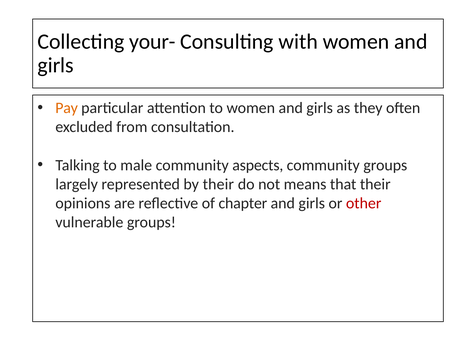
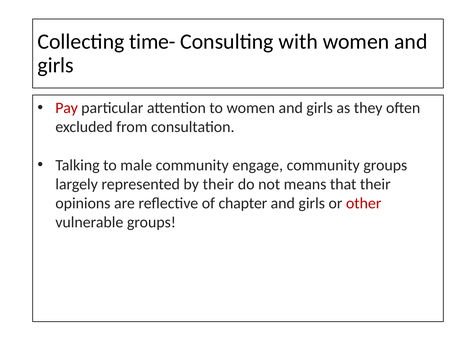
your-: your- -> time-
Pay colour: orange -> red
aspects: aspects -> engage
